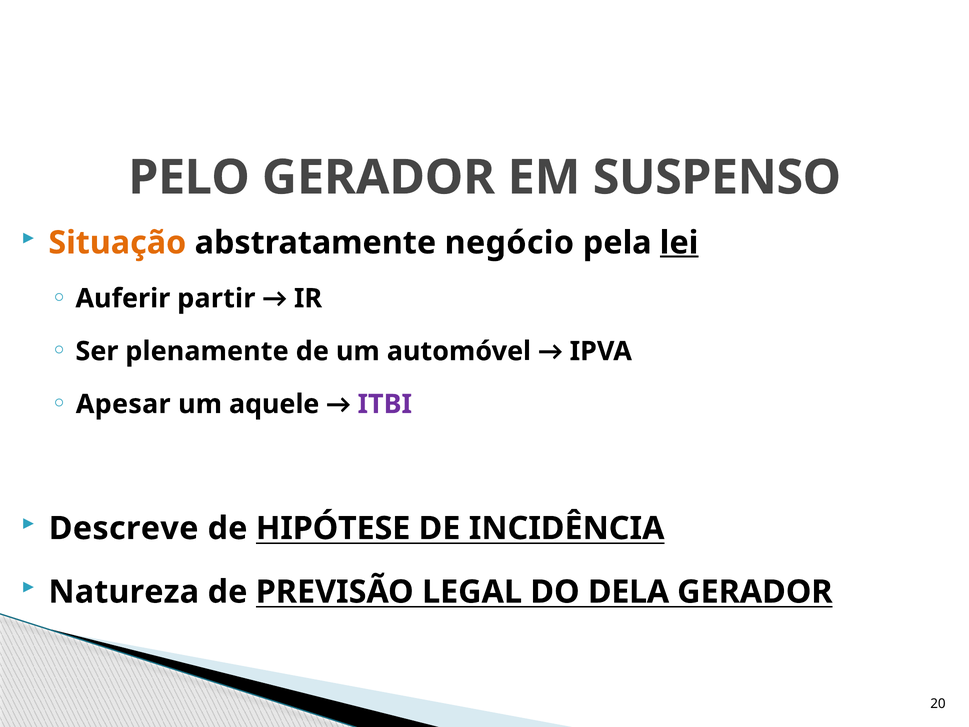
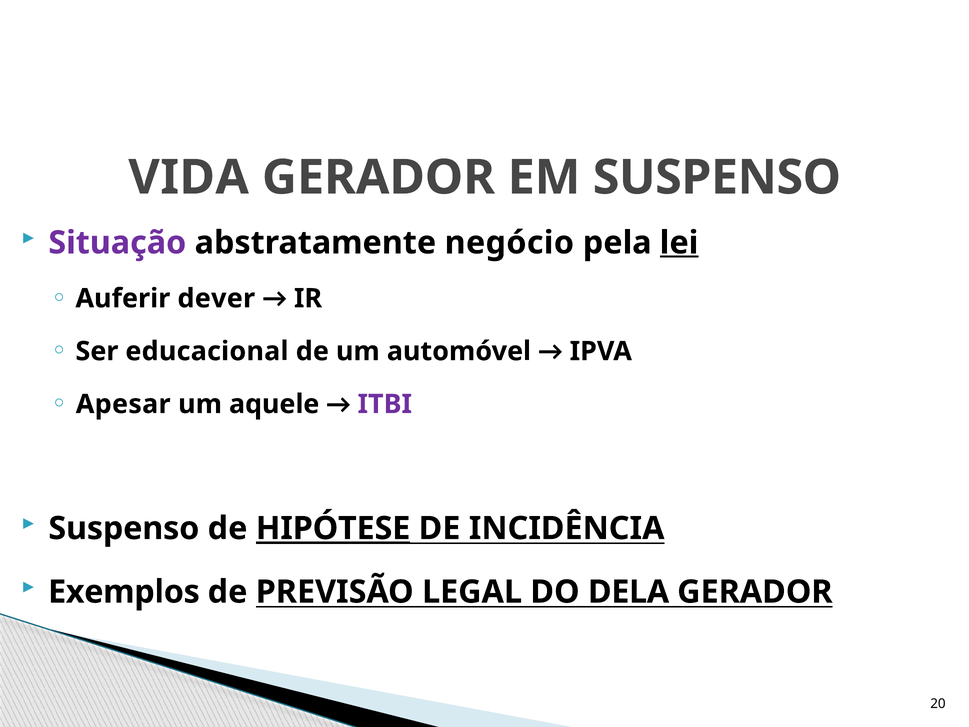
PELO: PELO -> VIDA
Situação colour: orange -> purple
partir: partir -> dever
plenamente: plenamente -> educacional
Descreve at (124, 528): Descreve -> Suspenso
HIPÓTESE underline: none -> present
Natureza: Natureza -> Exemplos
